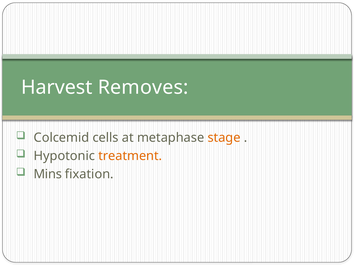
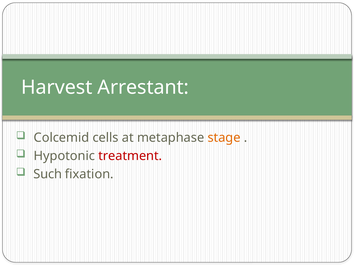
Removes: Removes -> Arrestant
treatment colour: orange -> red
Mins: Mins -> Such
